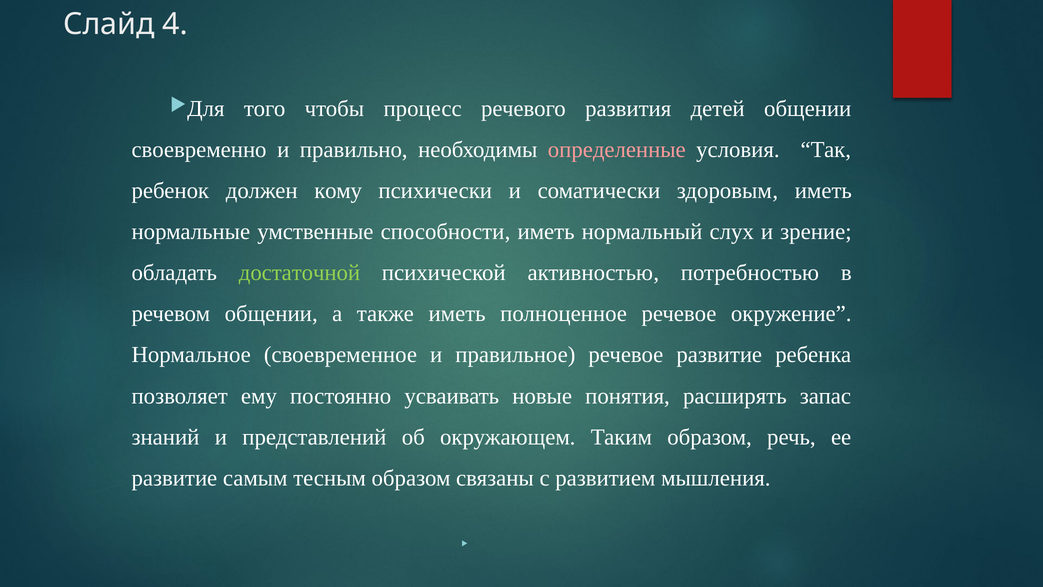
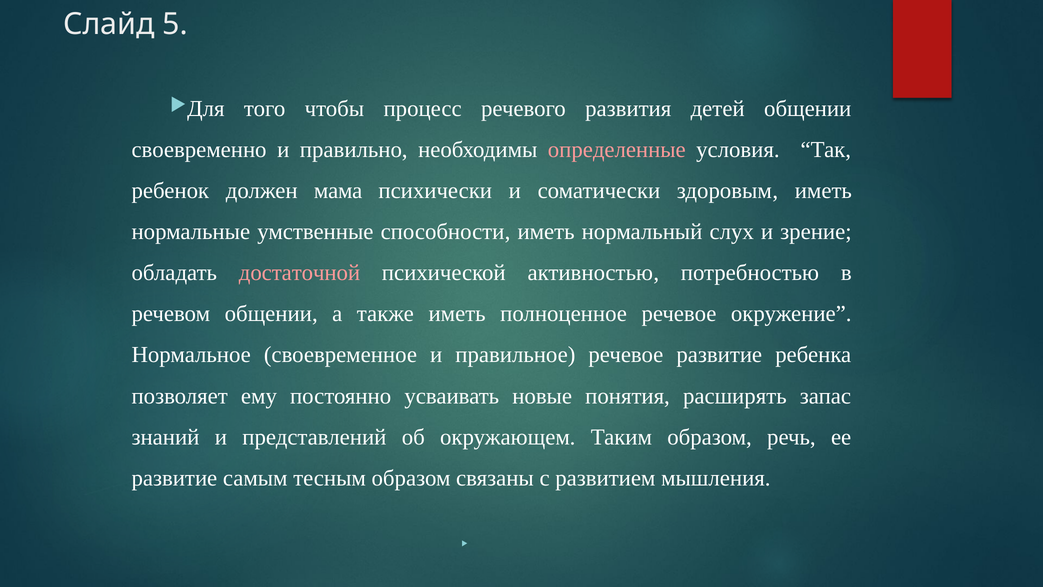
4: 4 -> 5
кому: кому -> мама
достаточной colour: light green -> pink
